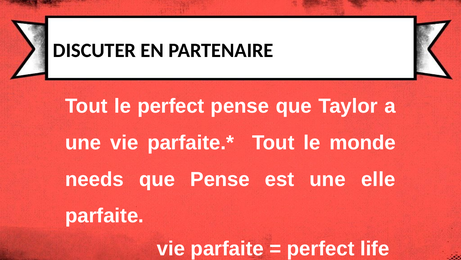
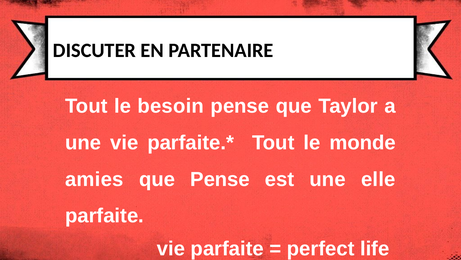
le perfect: perfect -> besoin
needs: needs -> amies
